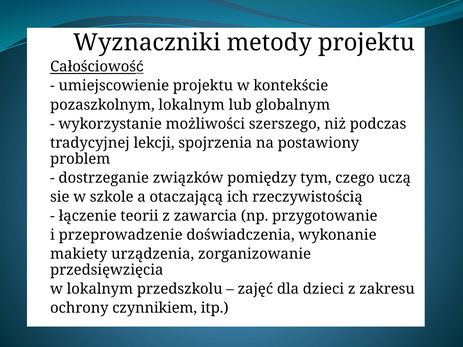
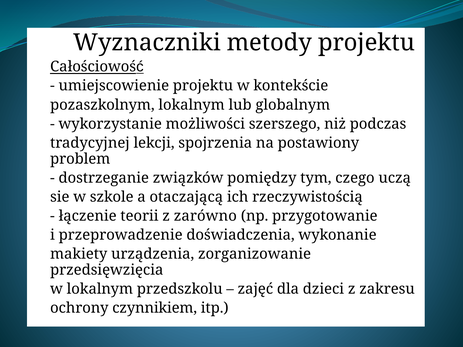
zawarcia: zawarcia -> zarówno
